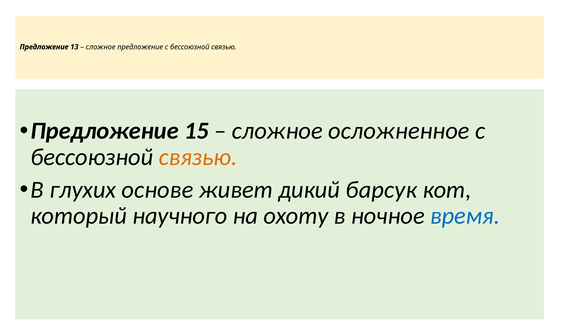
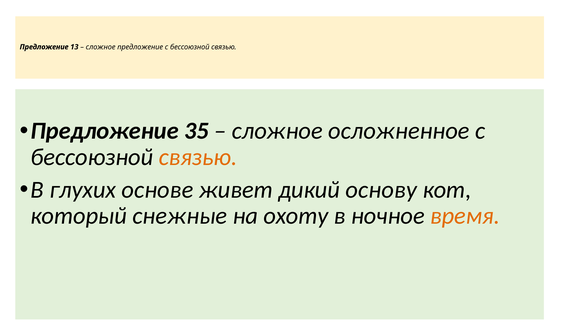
15: 15 -> 35
барсук: барсук -> основу
научного: научного -> снежные
время colour: blue -> orange
